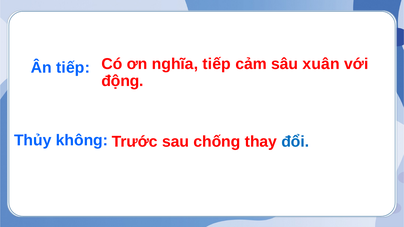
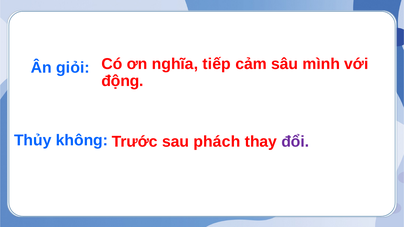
Ân tiếp: tiếp -> giỏi
xuân: xuân -> mình
chống: chống -> phách
đổi colour: blue -> purple
